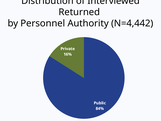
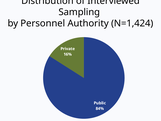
Returned: Returned -> Sampling
N=4,442: N=4,442 -> N=1,424
